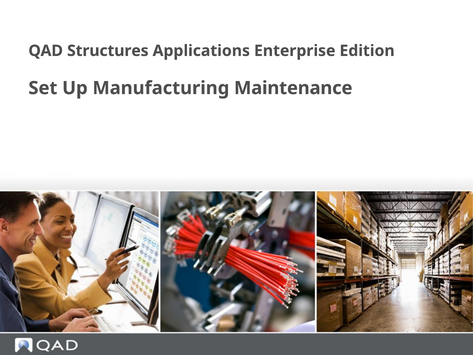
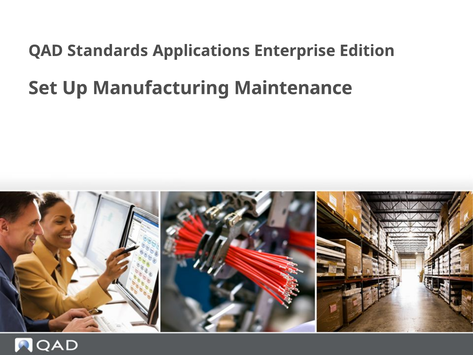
Structures: Structures -> Standards
